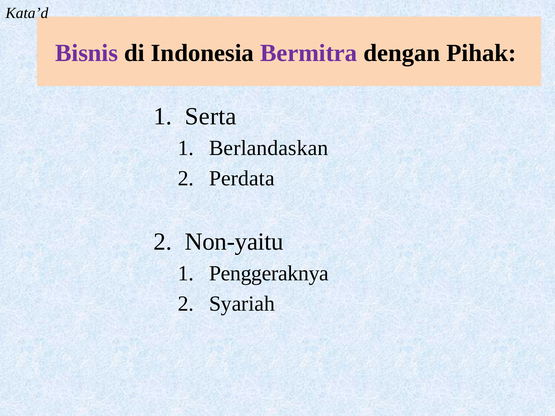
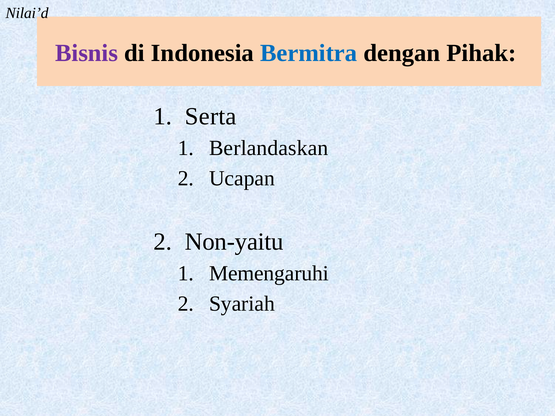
Kata’d: Kata’d -> Nilai’d
Bermitra colour: purple -> blue
Perdata: Perdata -> Ucapan
Penggeraknya: Penggeraknya -> Memengaruhi
